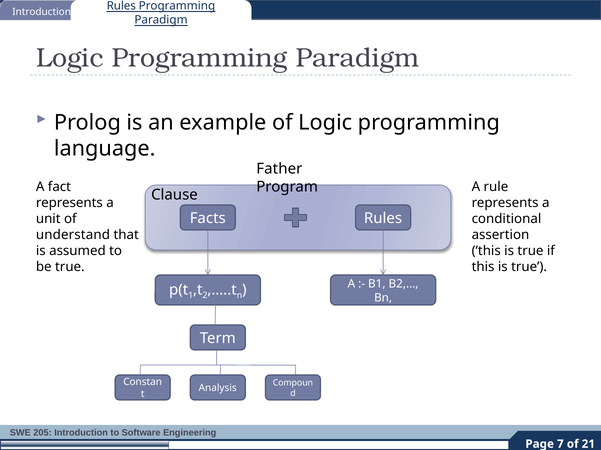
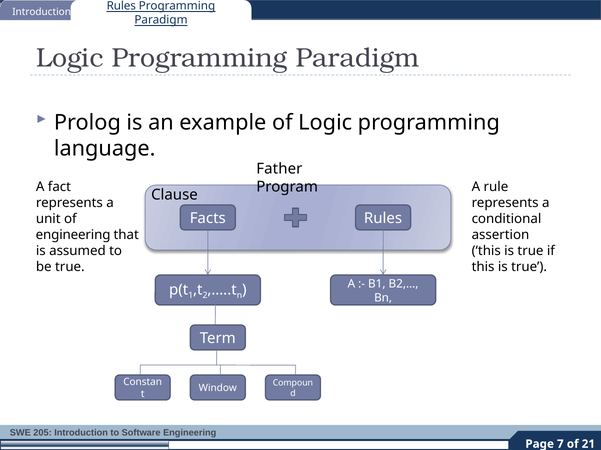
understand at (73, 235): understand -> engineering
Analysis: Analysis -> Window
